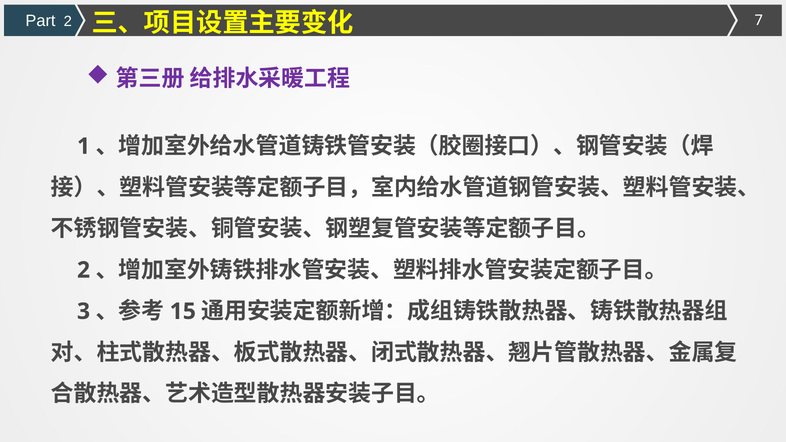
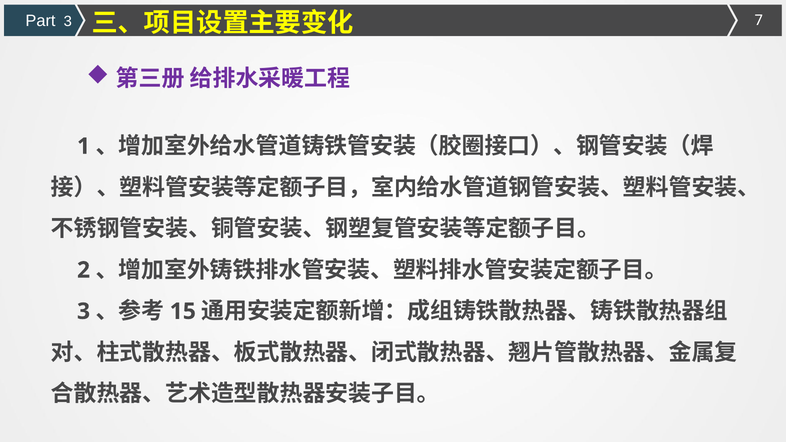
Part 2: 2 -> 3
